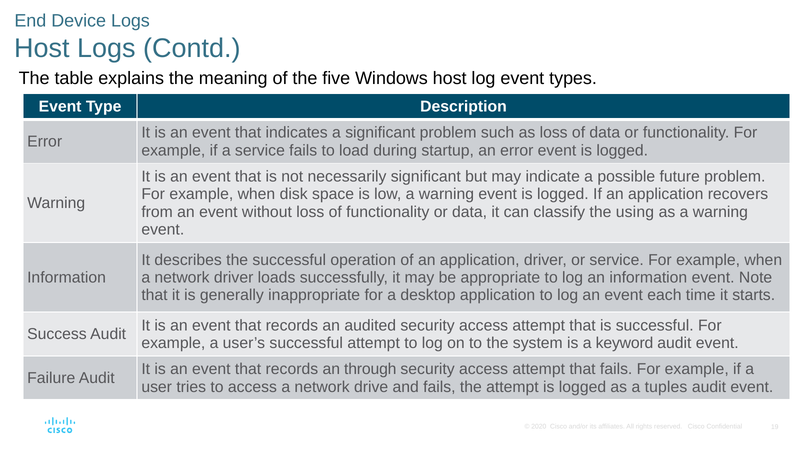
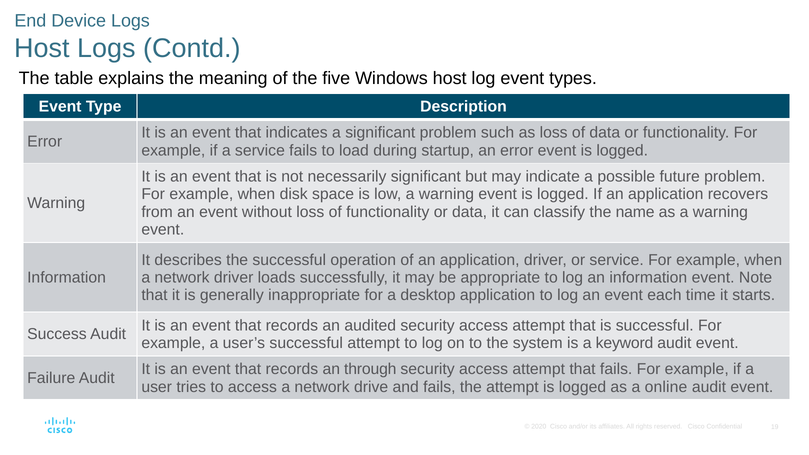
using: using -> name
tuples: tuples -> online
